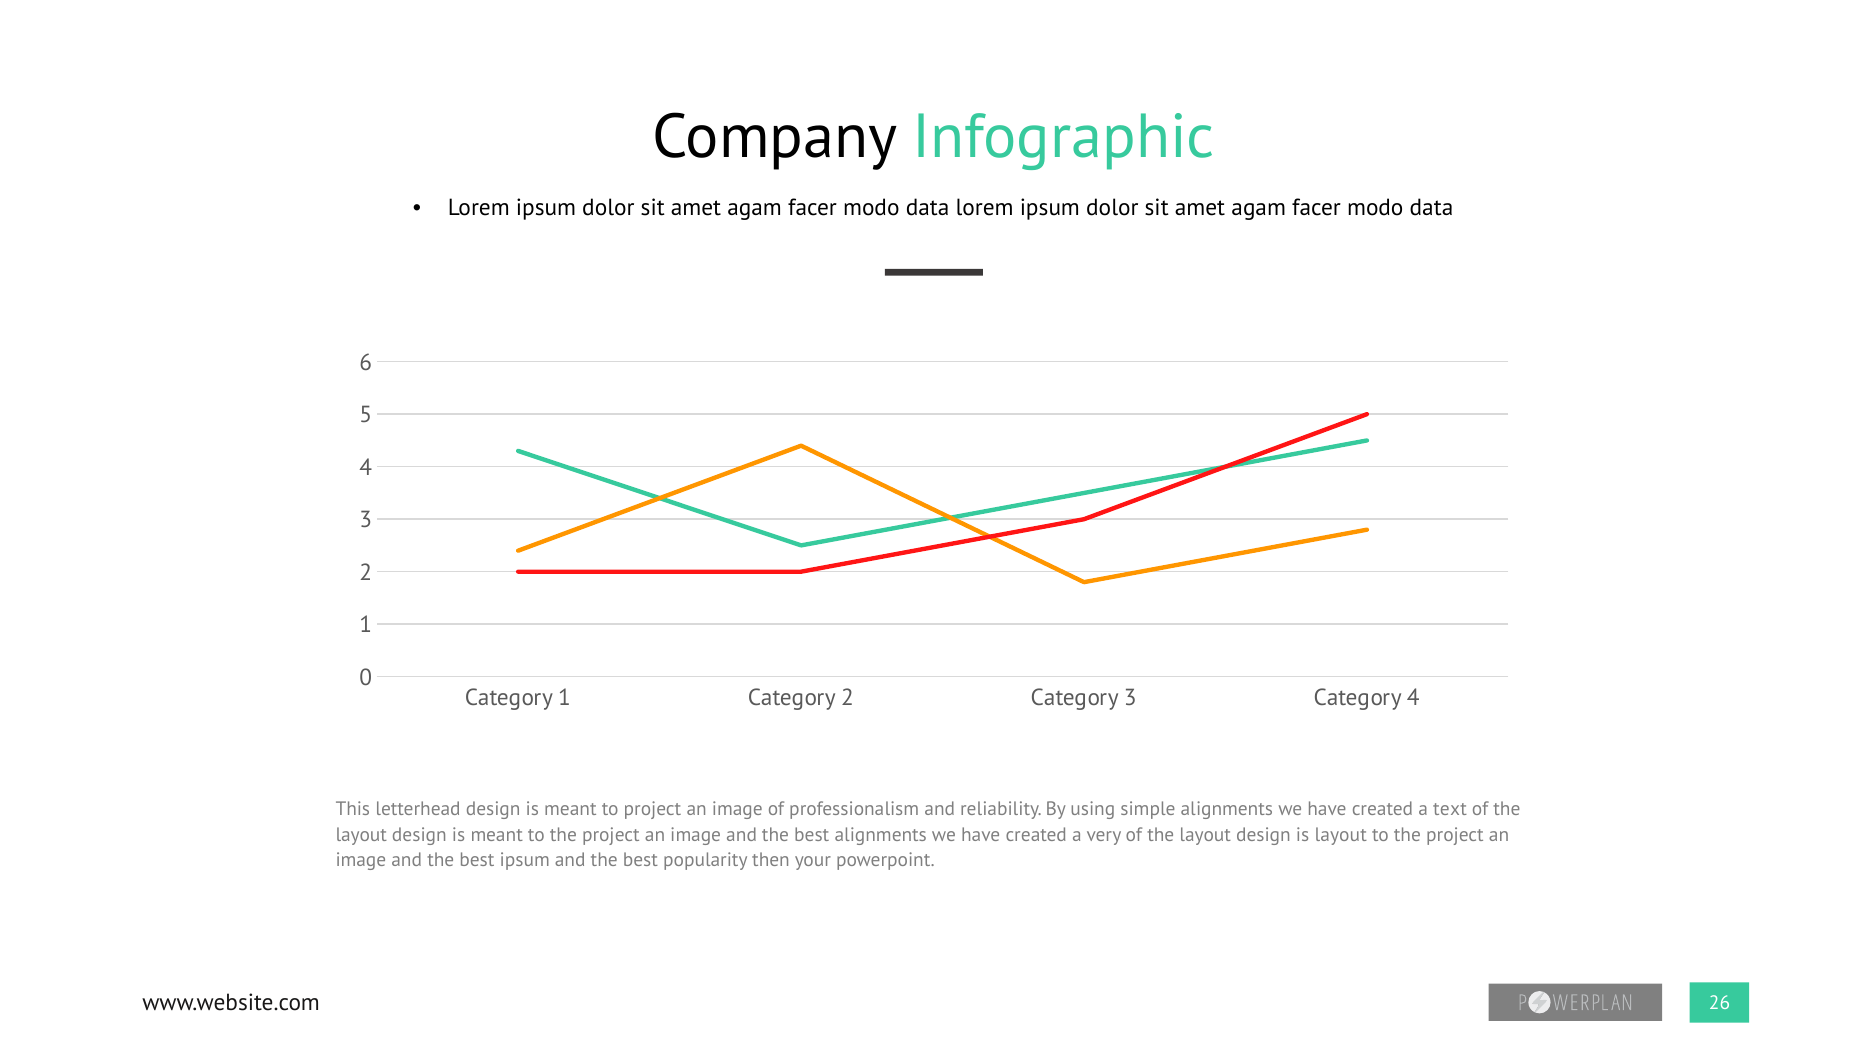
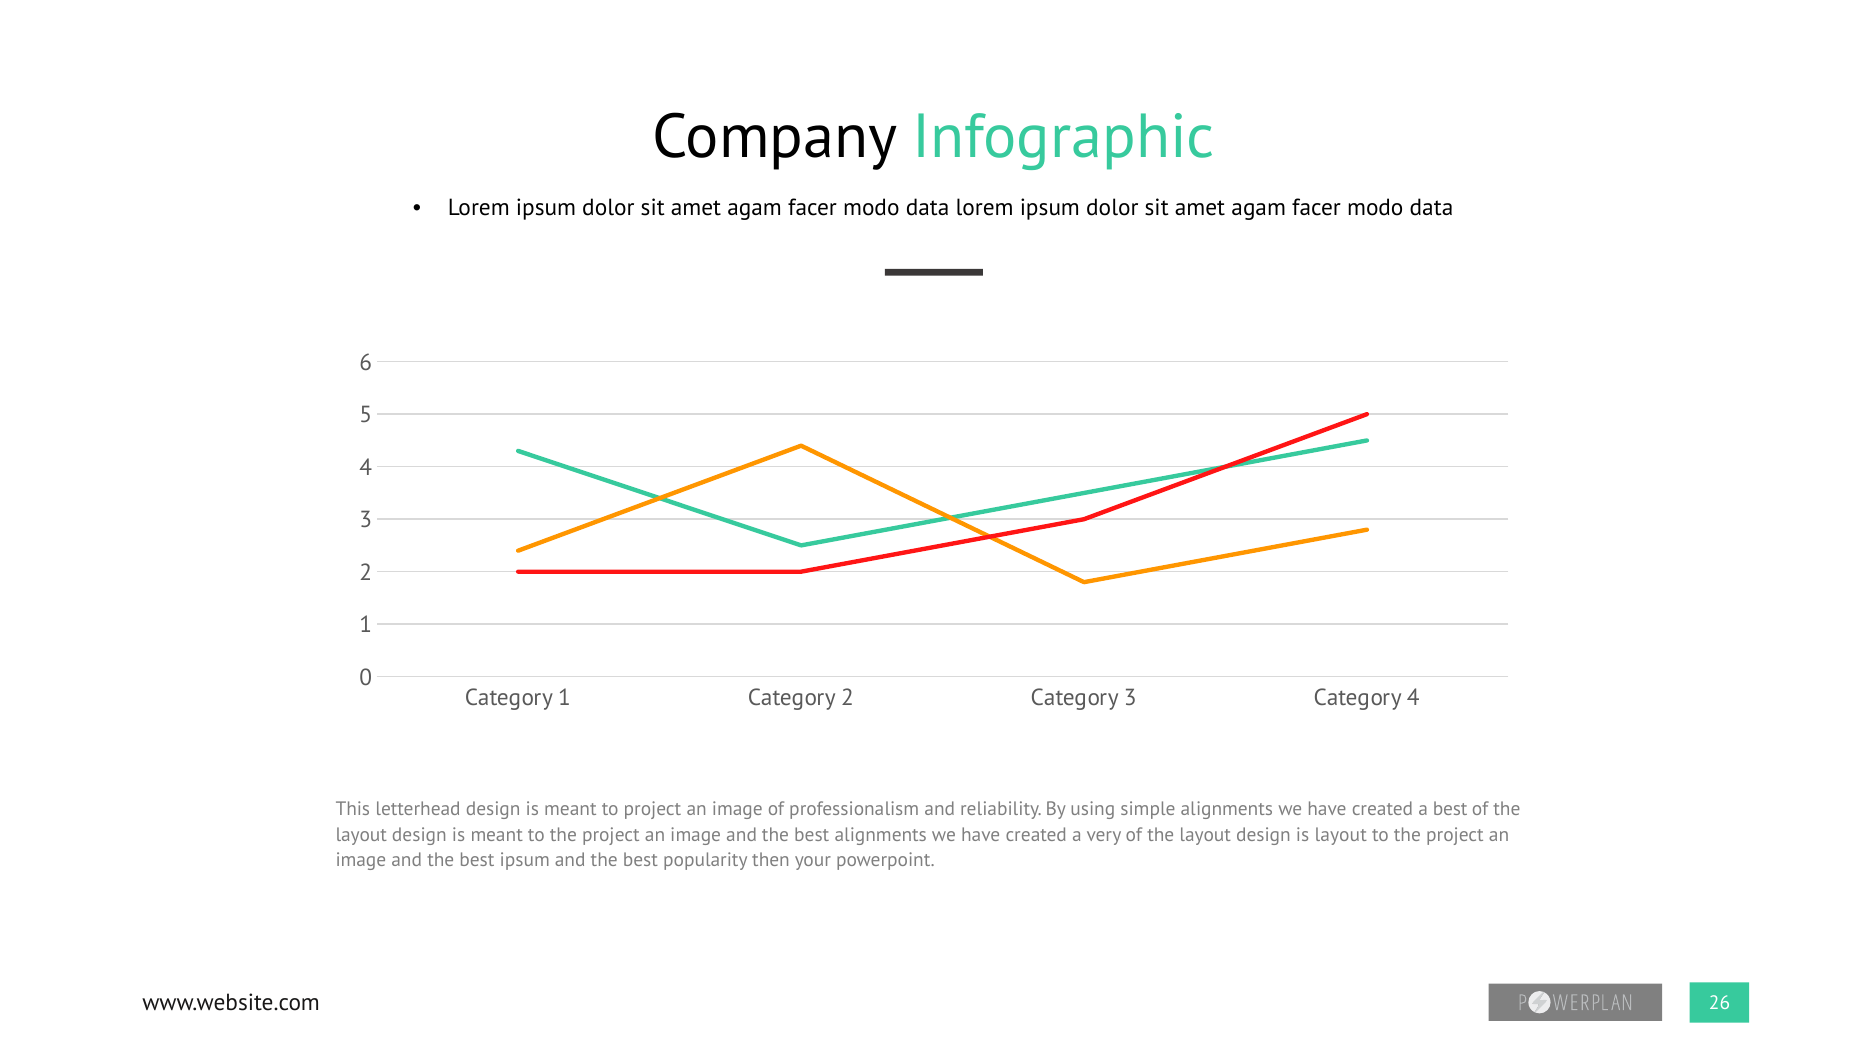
a text: text -> best
